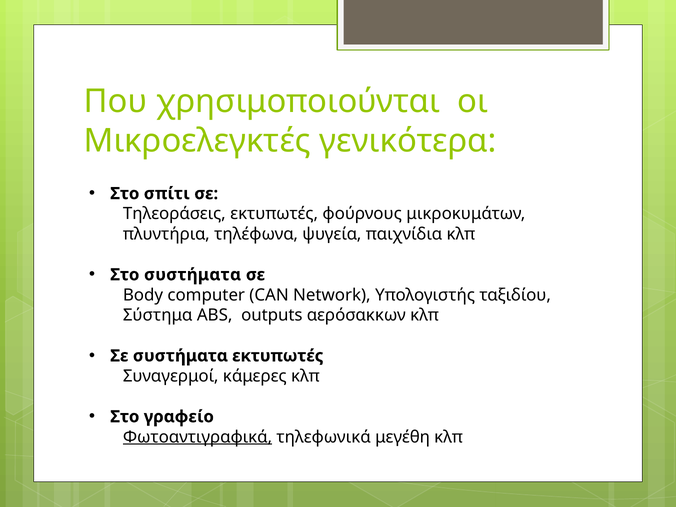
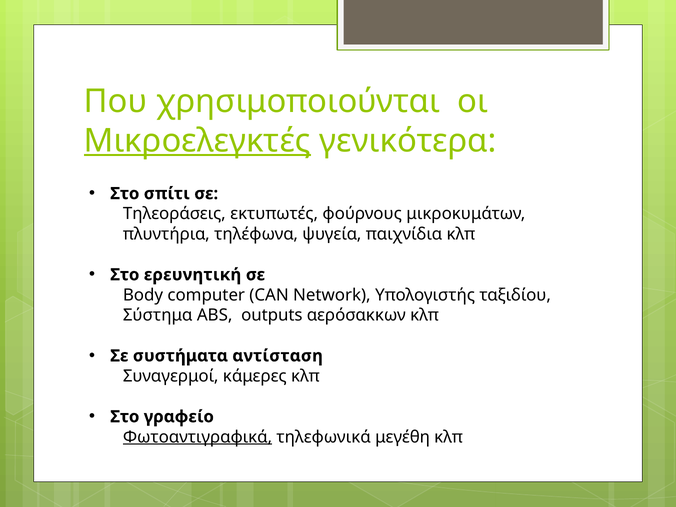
Μικροελεγκτές underline: none -> present
Στο συστήματα: συστήματα -> ερευνητική
συστήματα εκτυπωτές: εκτυπωτές -> αντίσταση
